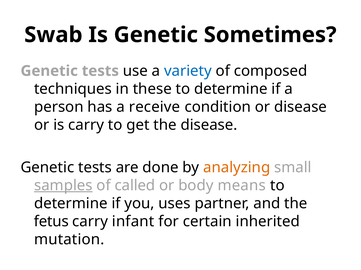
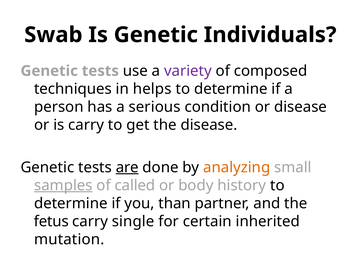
Sometimes: Sometimes -> Individuals
variety colour: blue -> purple
these: these -> helps
receive: receive -> serious
are underline: none -> present
means: means -> history
uses: uses -> than
infant: infant -> single
